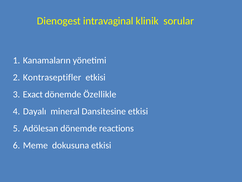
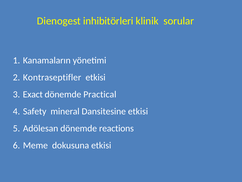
intravaginal: intravaginal -> inhibitörleri
Özellikle: Özellikle -> Practical
Dayalı: Dayalı -> Safety
